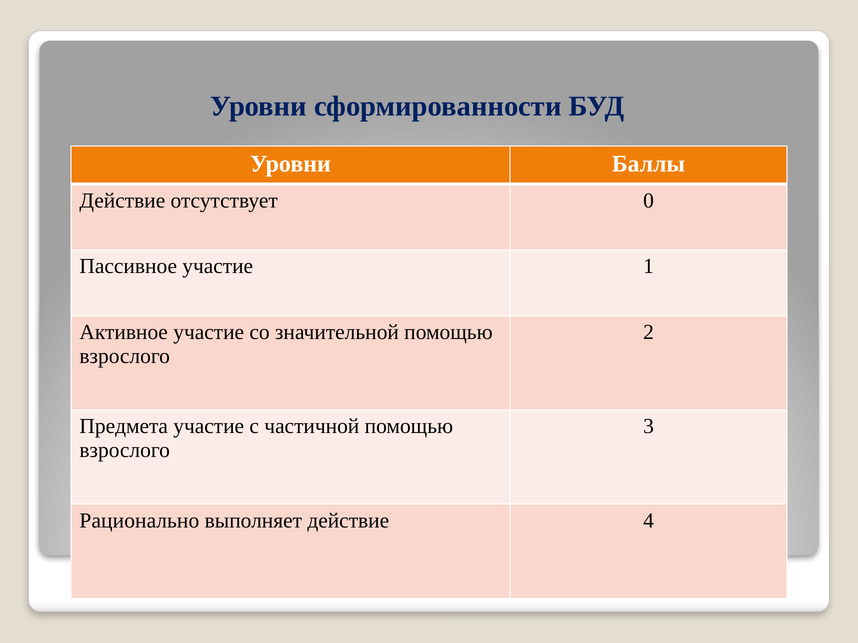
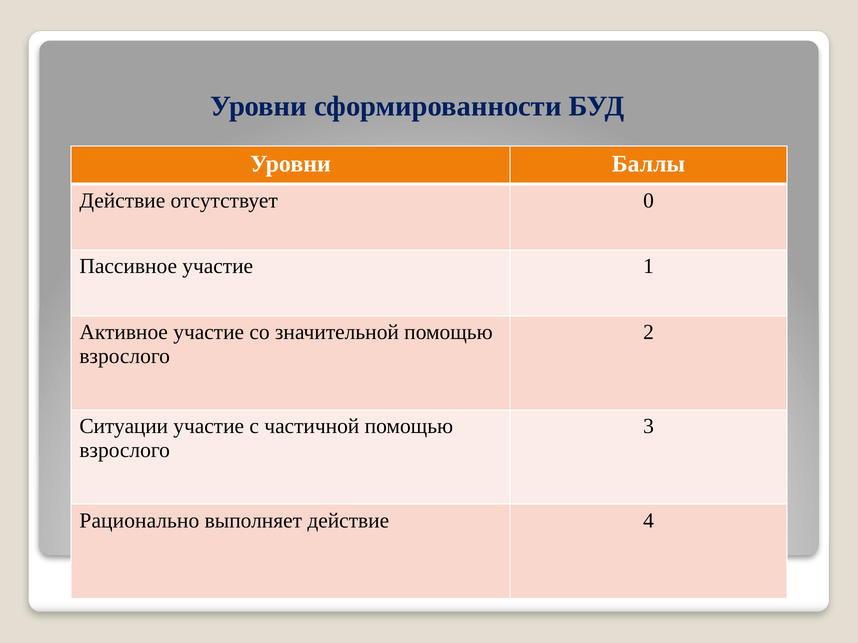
Предмета: Предмета -> Ситуации
